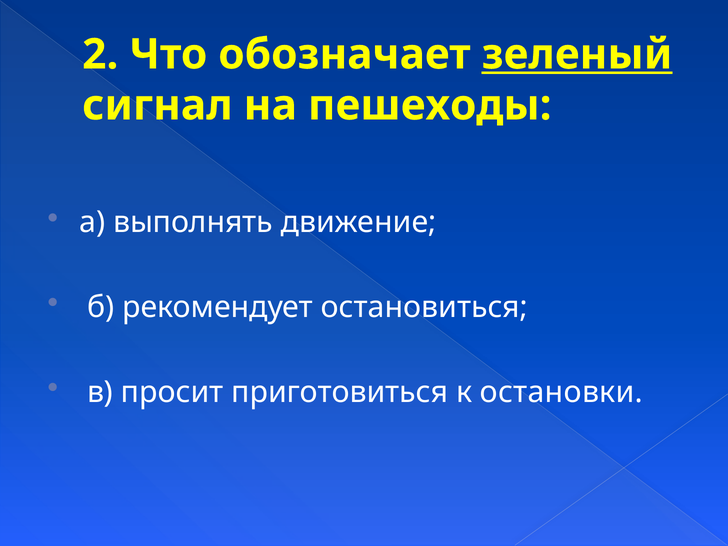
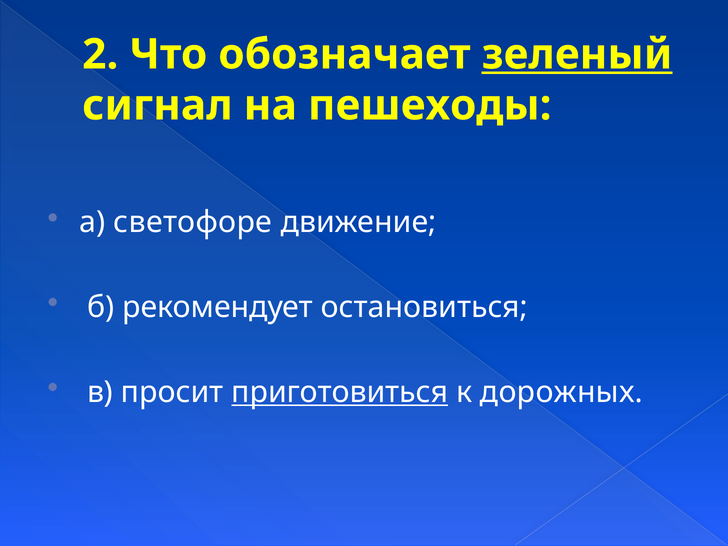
выполнять: выполнять -> светофоре
приготовиться underline: none -> present
остановки: остановки -> дорожных
